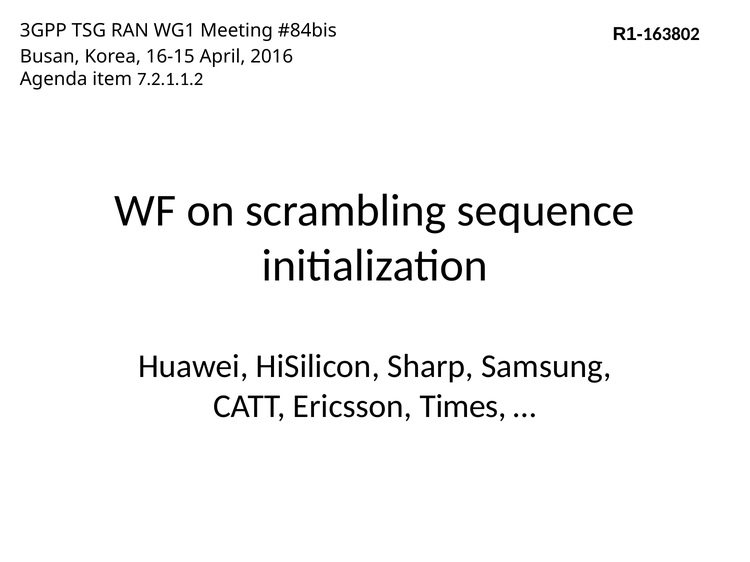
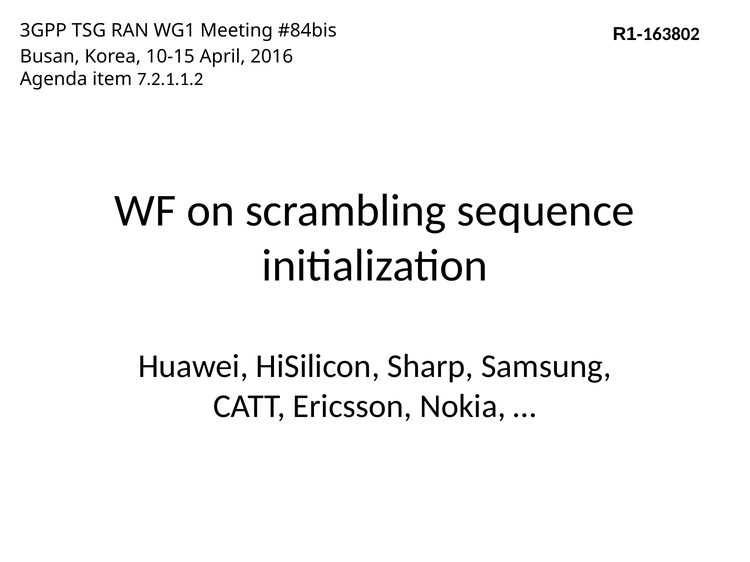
16-15: 16-15 -> 10-15
Times: Times -> Nokia
